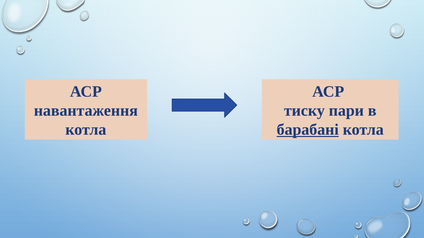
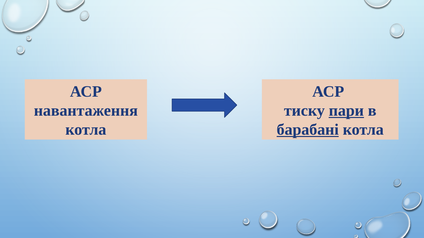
пари underline: none -> present
